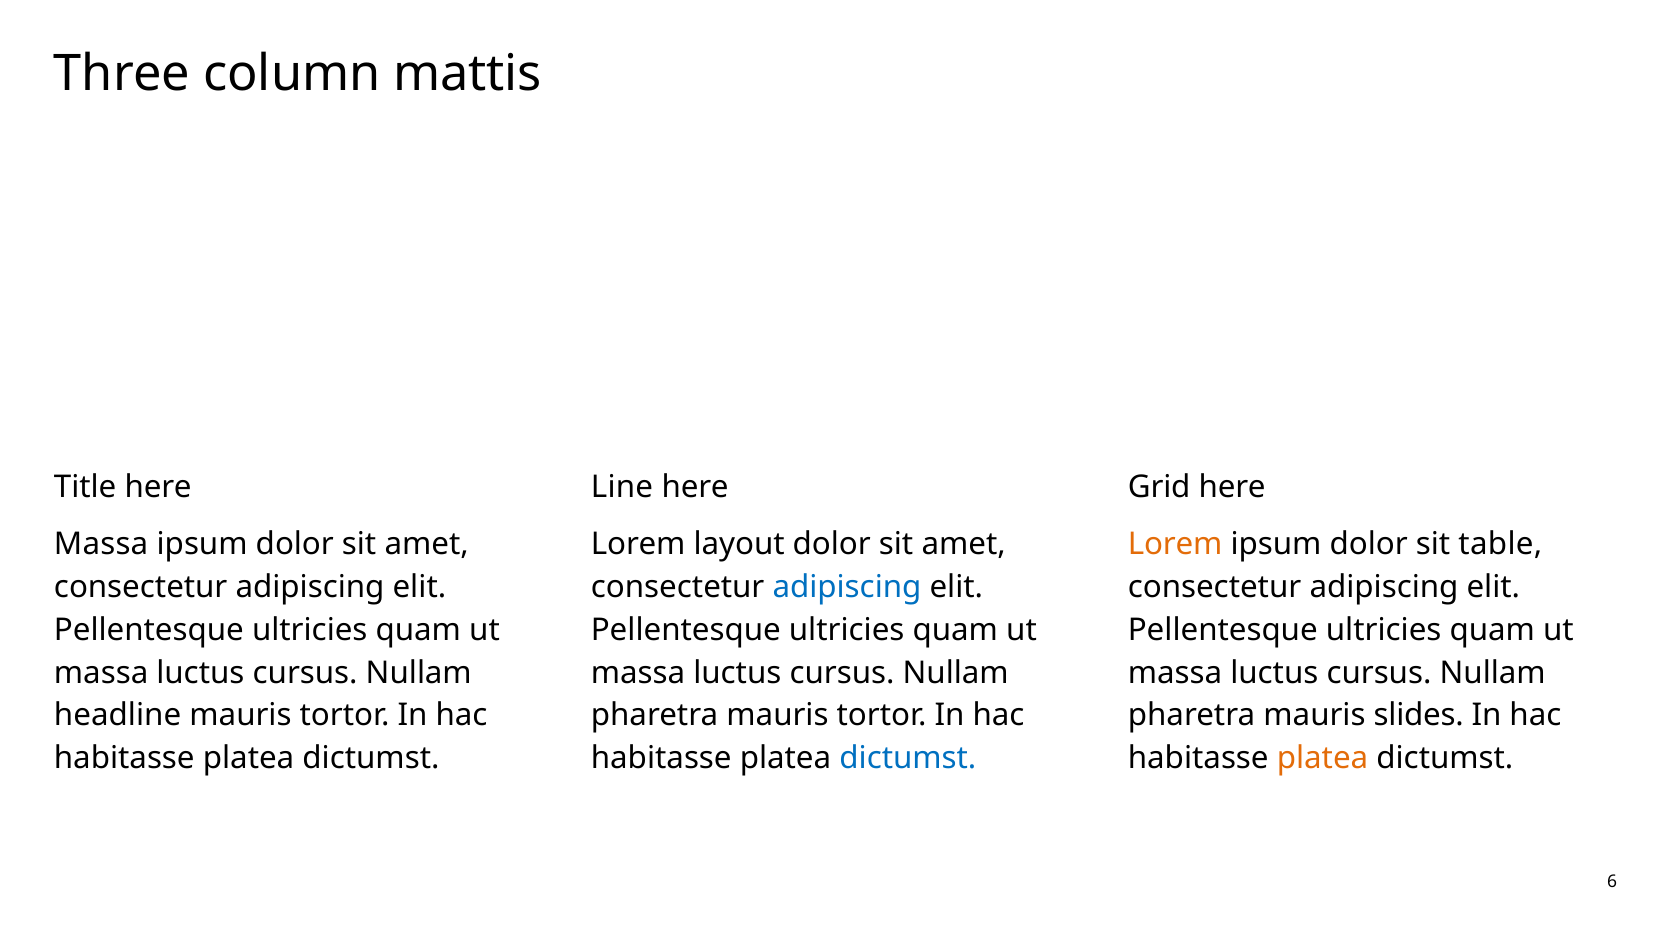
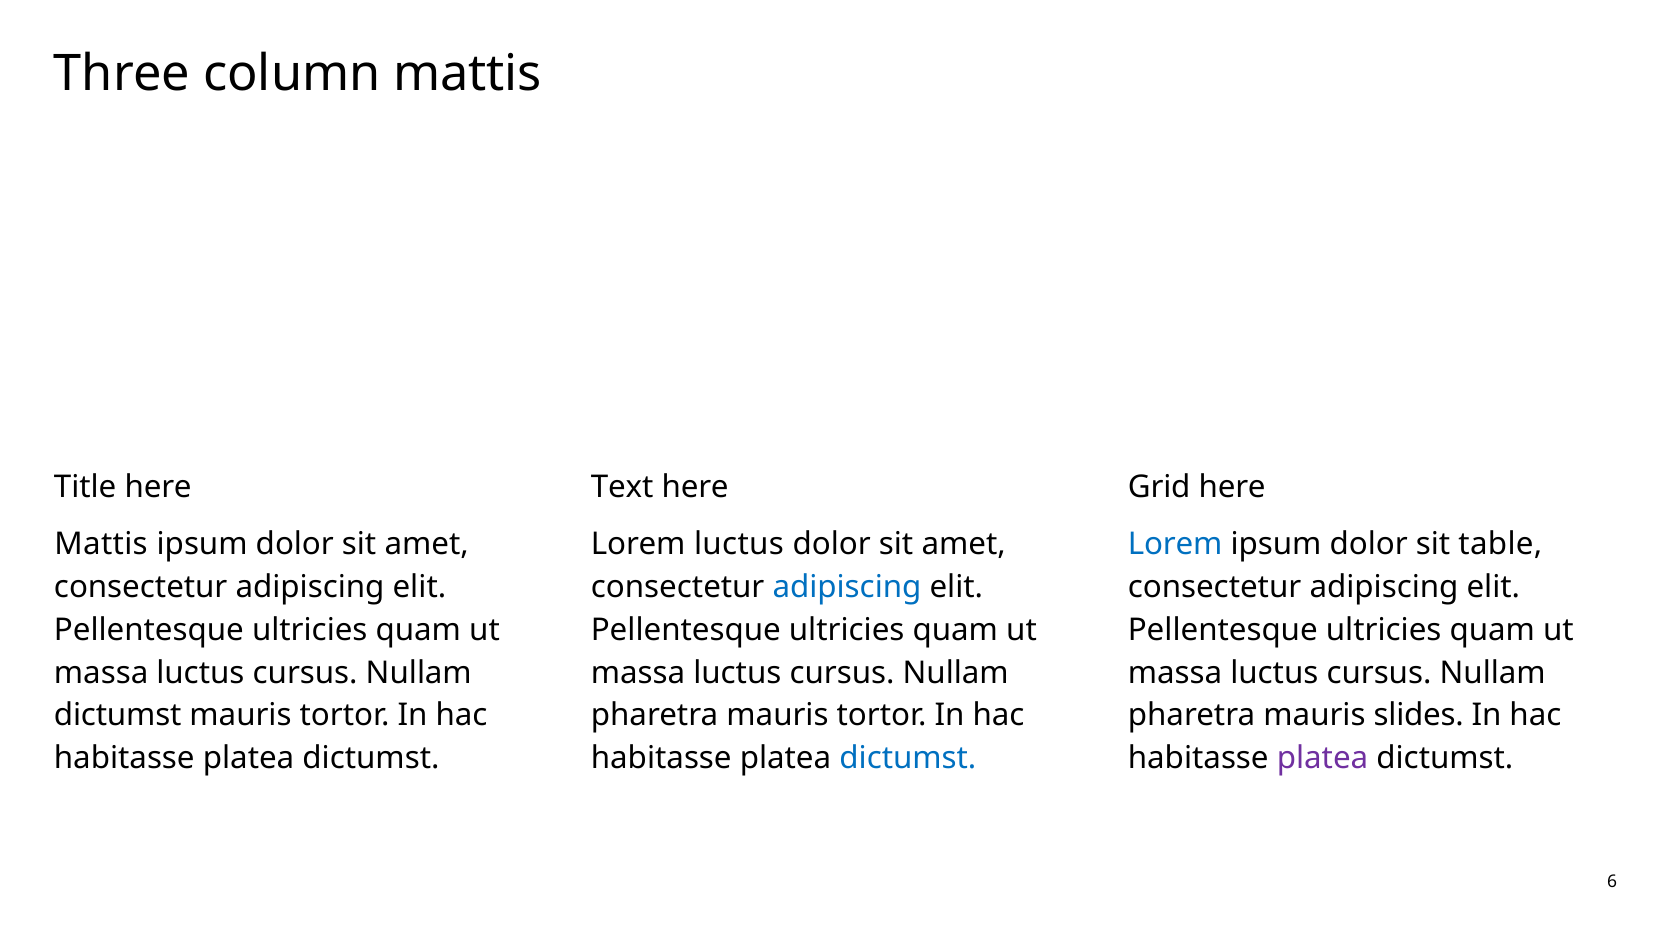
Line: Line -> Text
Massa at (101, 544): Massa -> Mattis
Lorem layout: layout -> luctus
Lorem at (1175, 544) colour: orange -> blue
headline at (118, 716): headline -> dictumst
platea at (1323, 758) colour: orange -> purple
